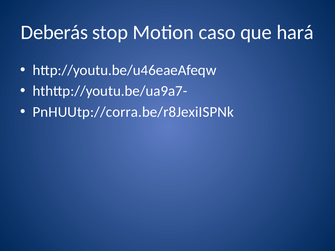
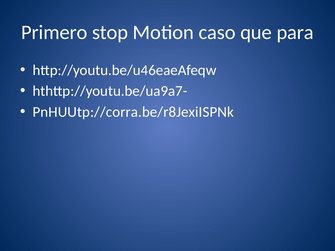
Deberás: Deberás -> Primero
hará: hará -> para
